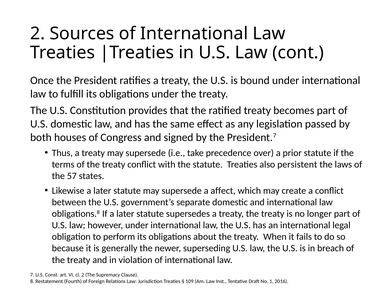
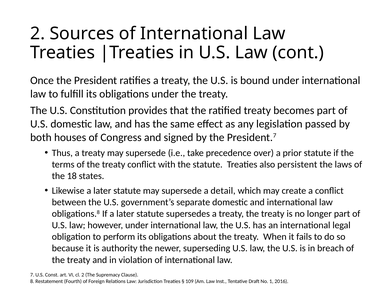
57: 57 -> 18
affect: affect -> detail
generally: generally -> authority
